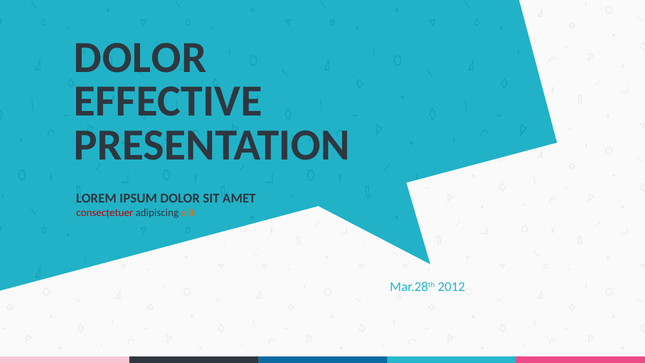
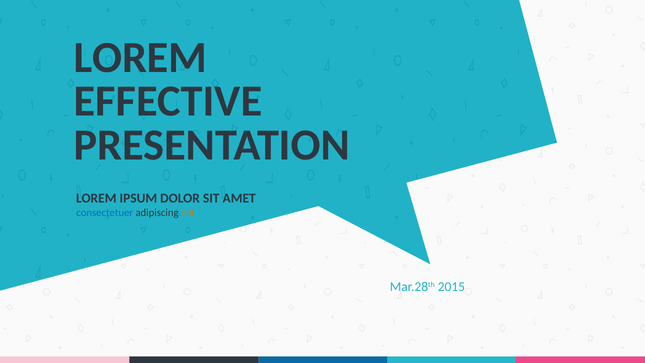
DOLOR at (140, 57): DOLOR -> LOREM
consectetuer colour: red -> blue
2012: 2012 -> 2015
